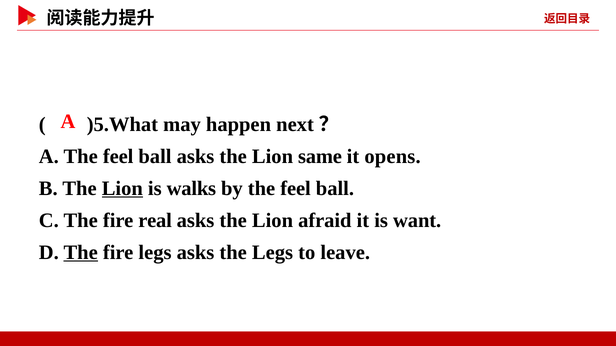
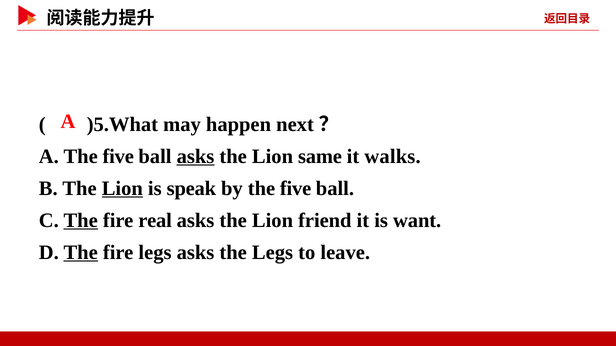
A The feel: feel -> five
asks at (196, 157) underline: none -> present
opens: opens -> walks
walks: walks -> speak
by the feel: feel -> five
The at (81, 221) underline: none -> present
afraid: afraid -> friend
